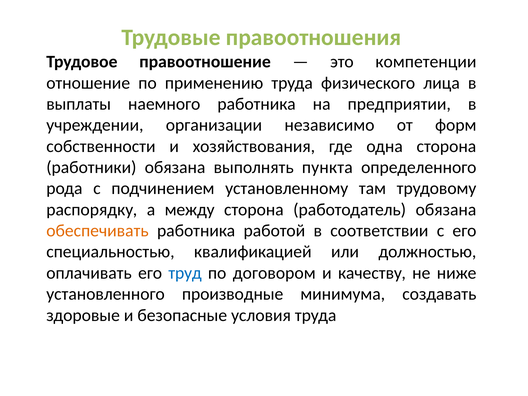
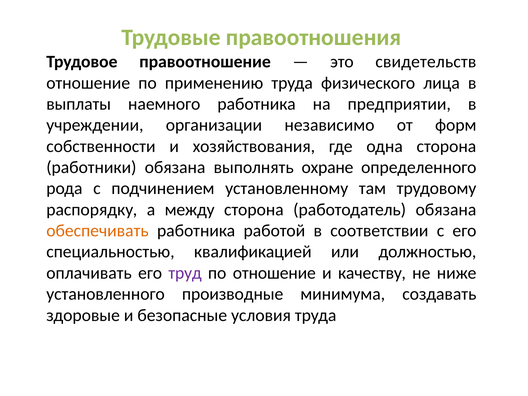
компетенции: компетенции -> свидетельств
пункта: пункта -> охране
труд colour: blue -> purple
по договором: договором -> отношение
